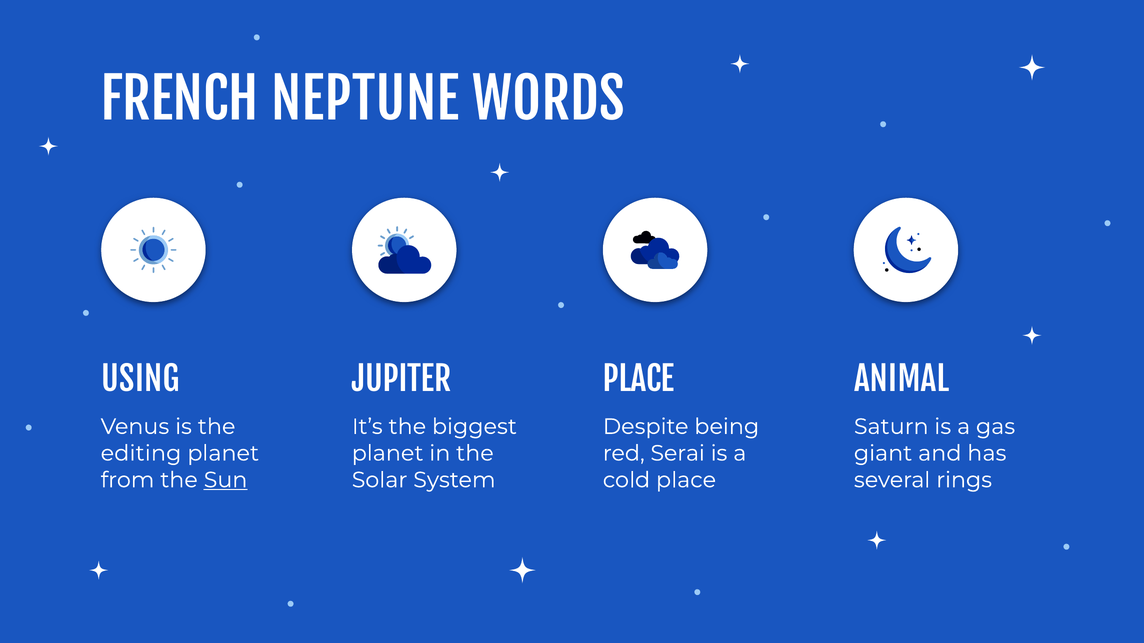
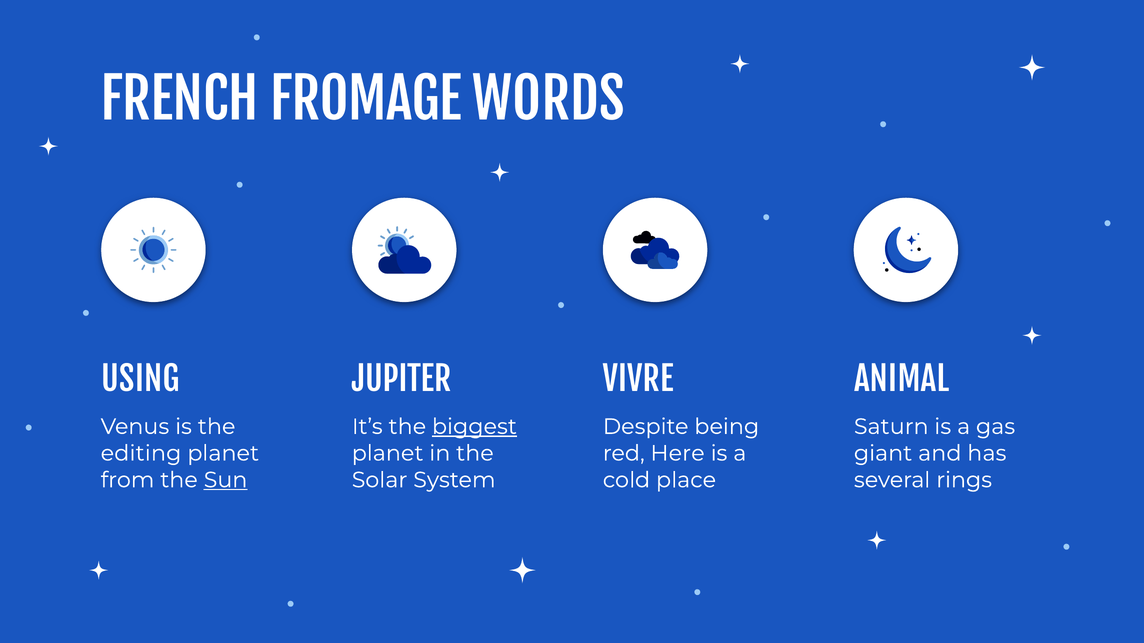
NEPTUNE: NEPTUNE -> FROMAGE
PLACE at (639, 381): PLACE -> VIVRE
biggest underline: none -> present
Serai: Serai -> Here
